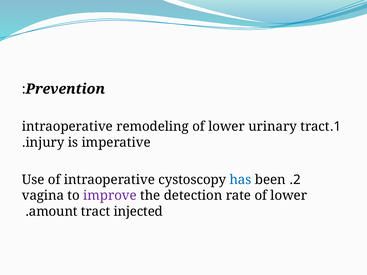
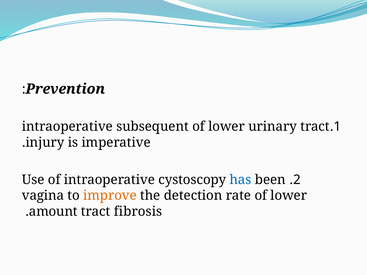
remodeling: remodeling -> subsequent
improve colour: purple -> orange
injected: injected -> fibrosis
